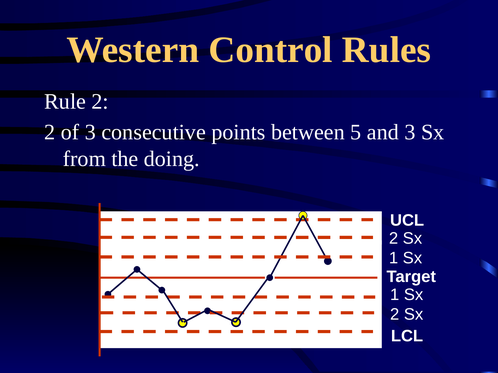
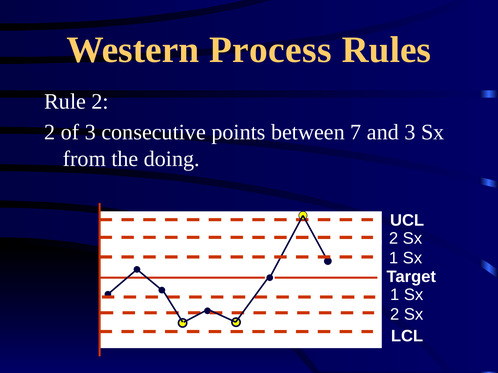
Control: Control -> Process
5: 5 -> 7
